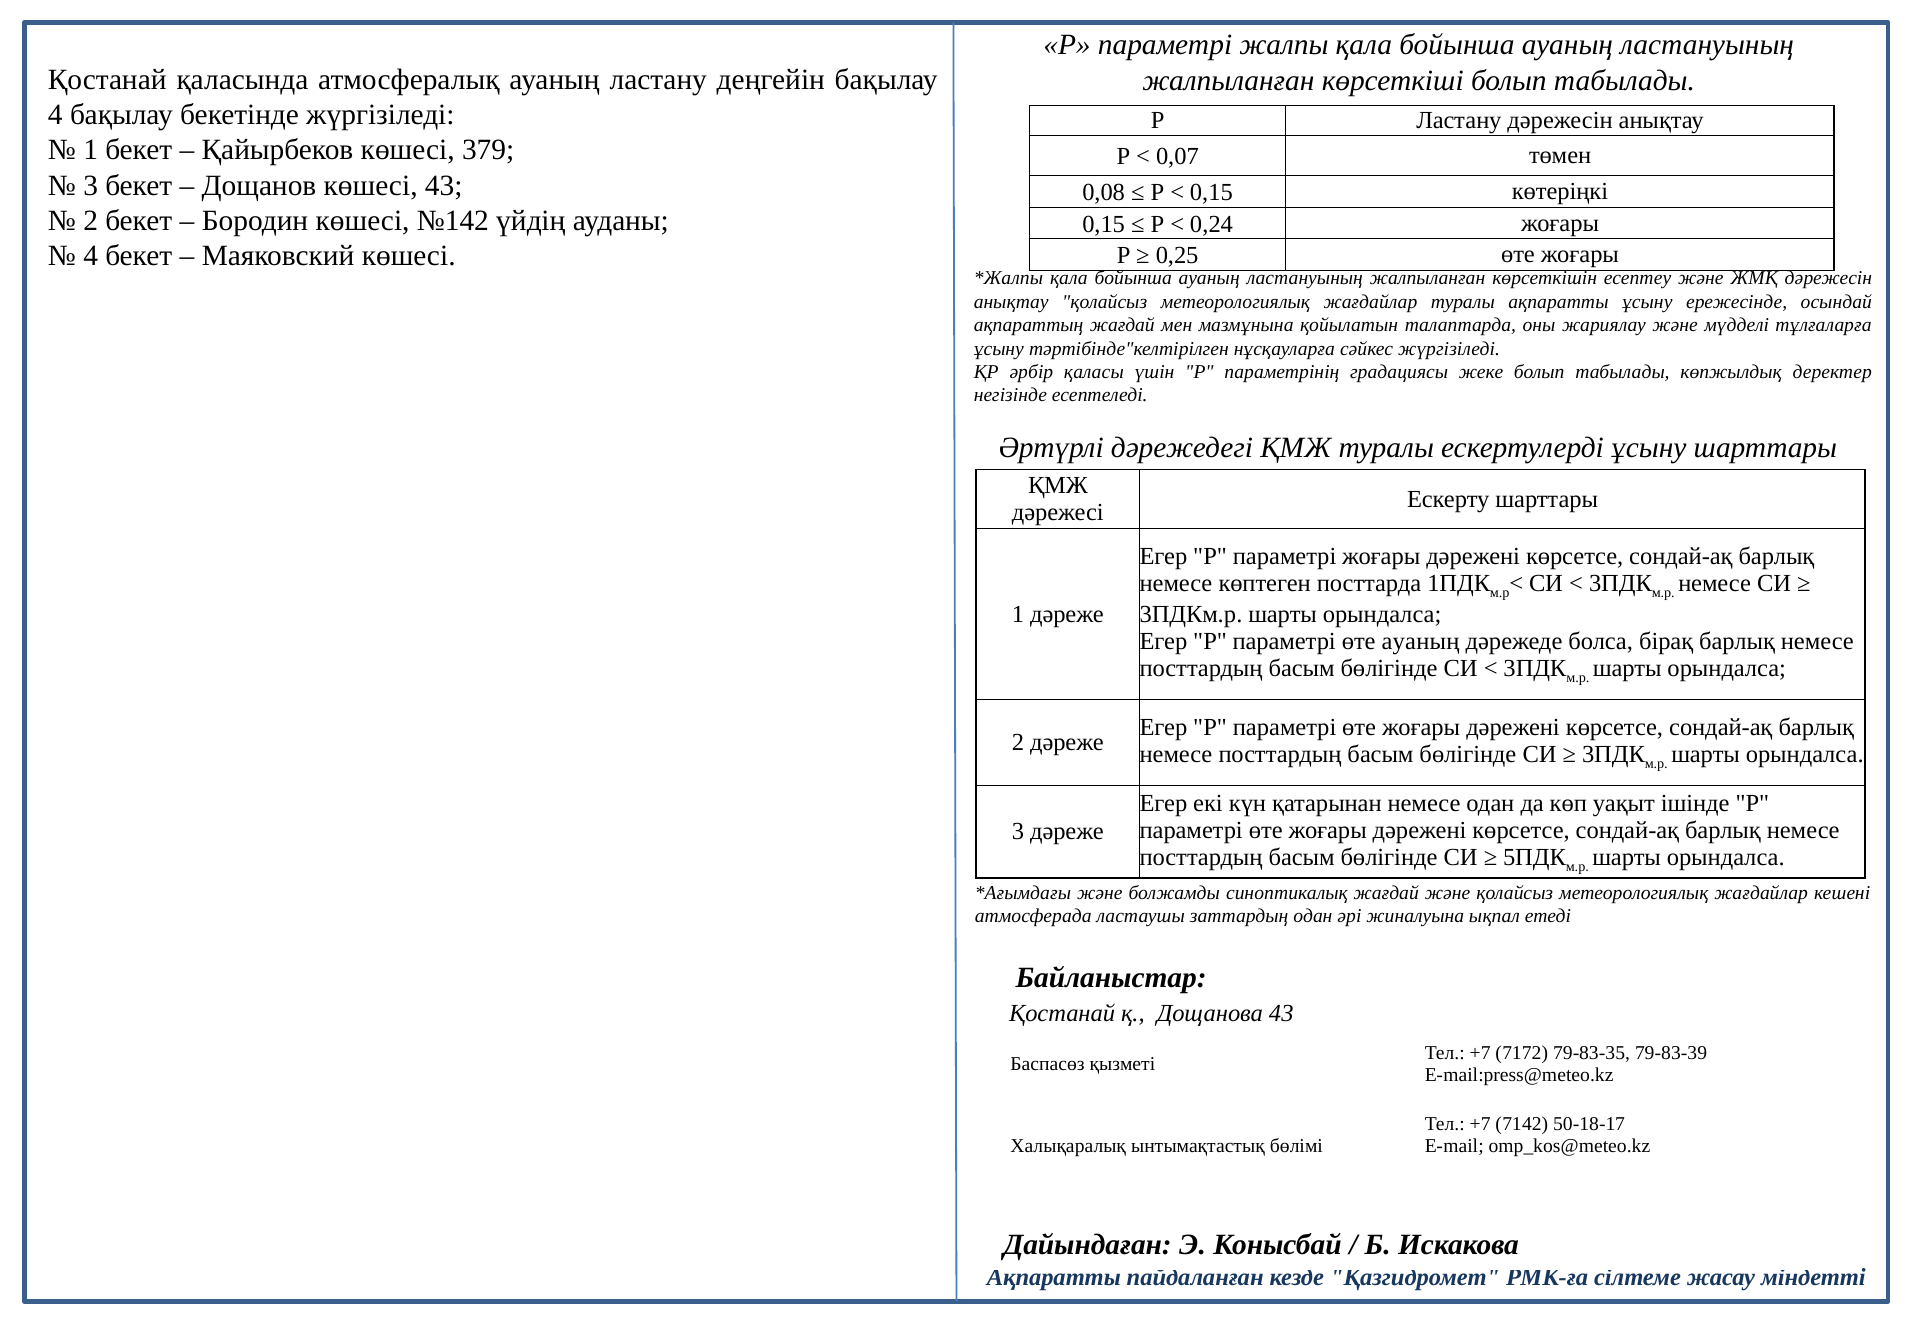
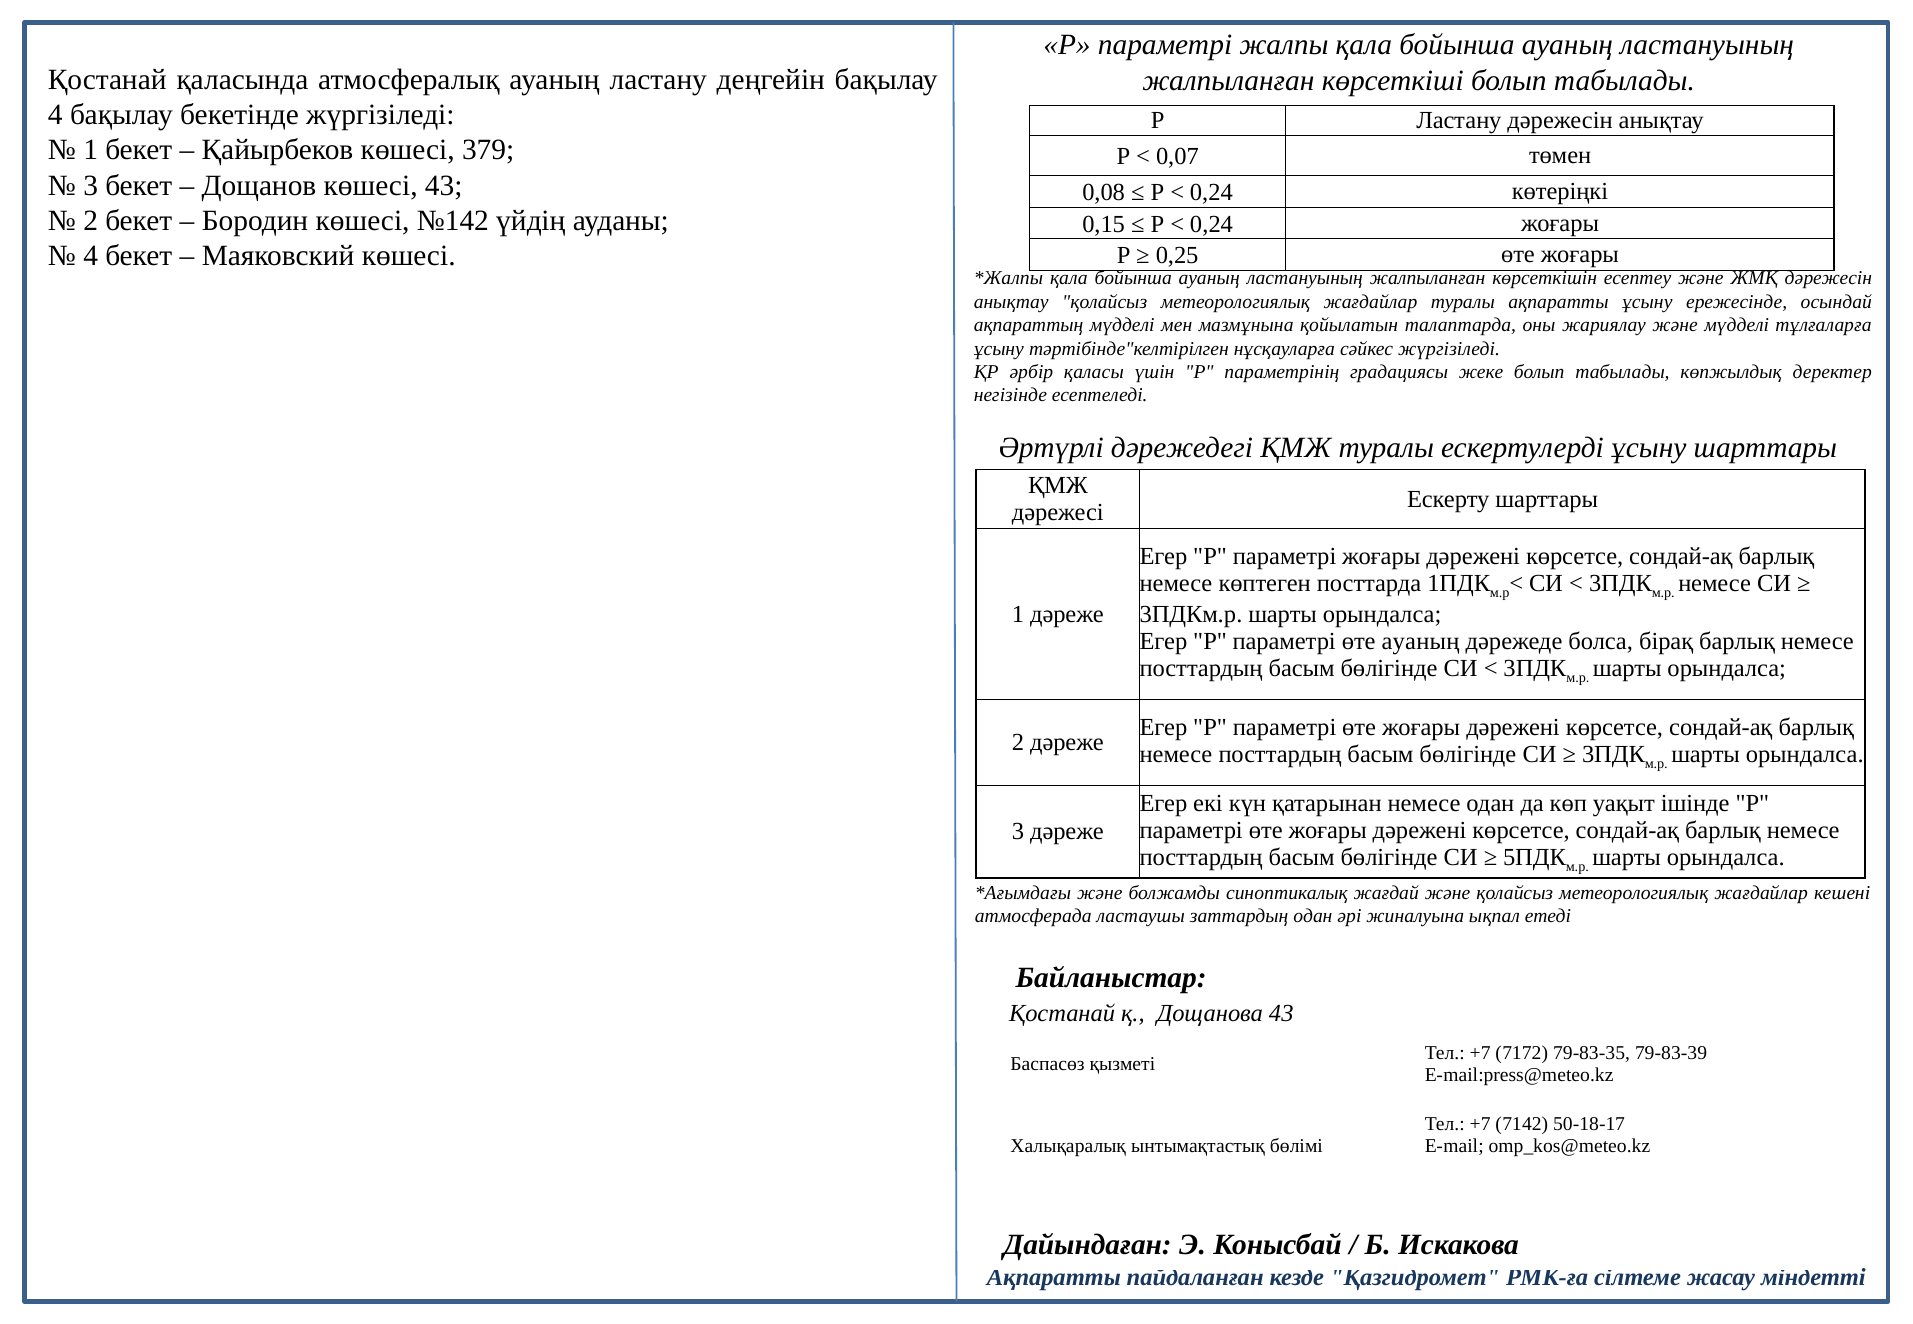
0,15 at (1211, 192): 0,15 -> 0,24
ақпараттың жағдай: жағдай -> мүдделі
